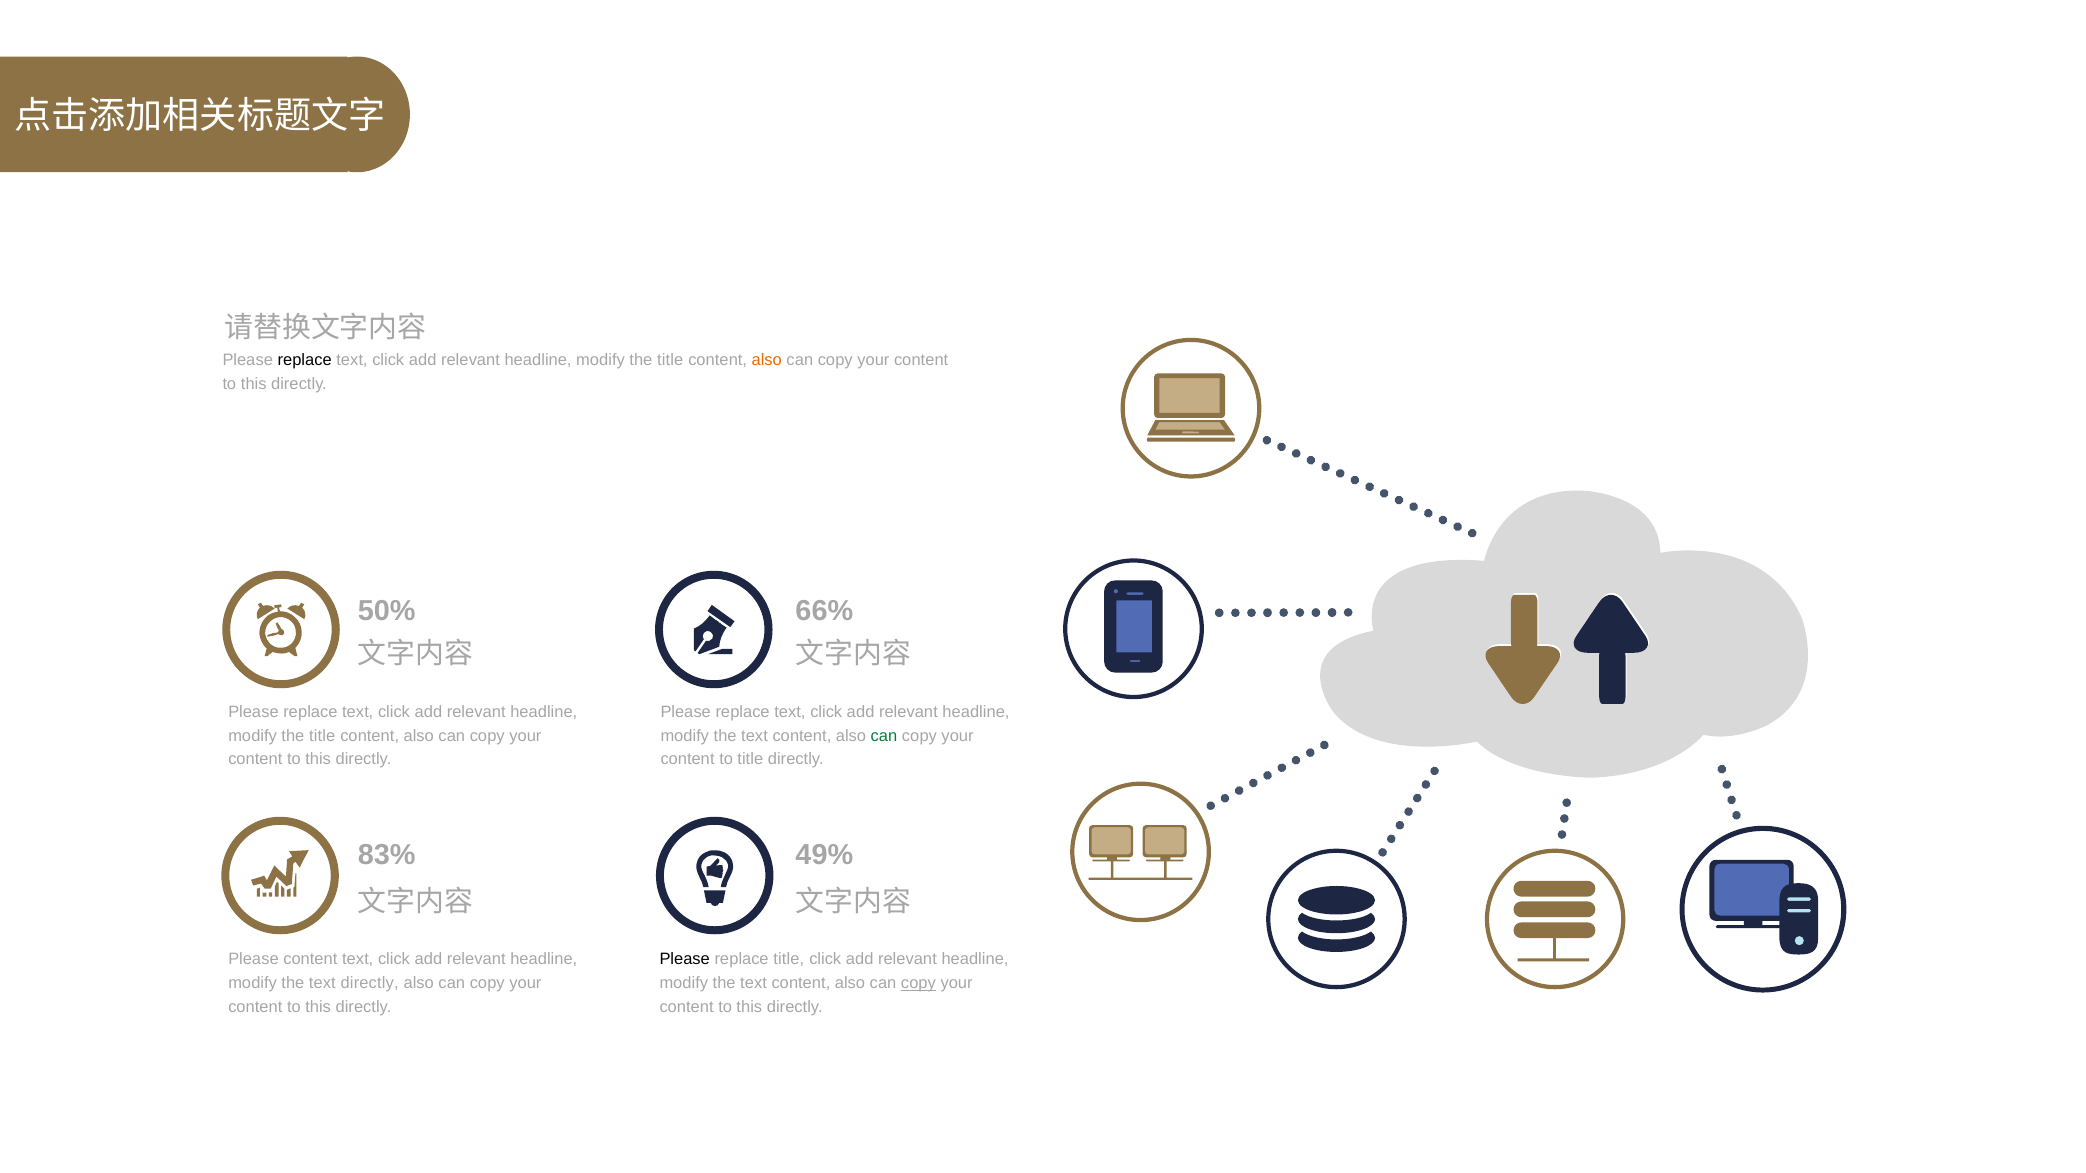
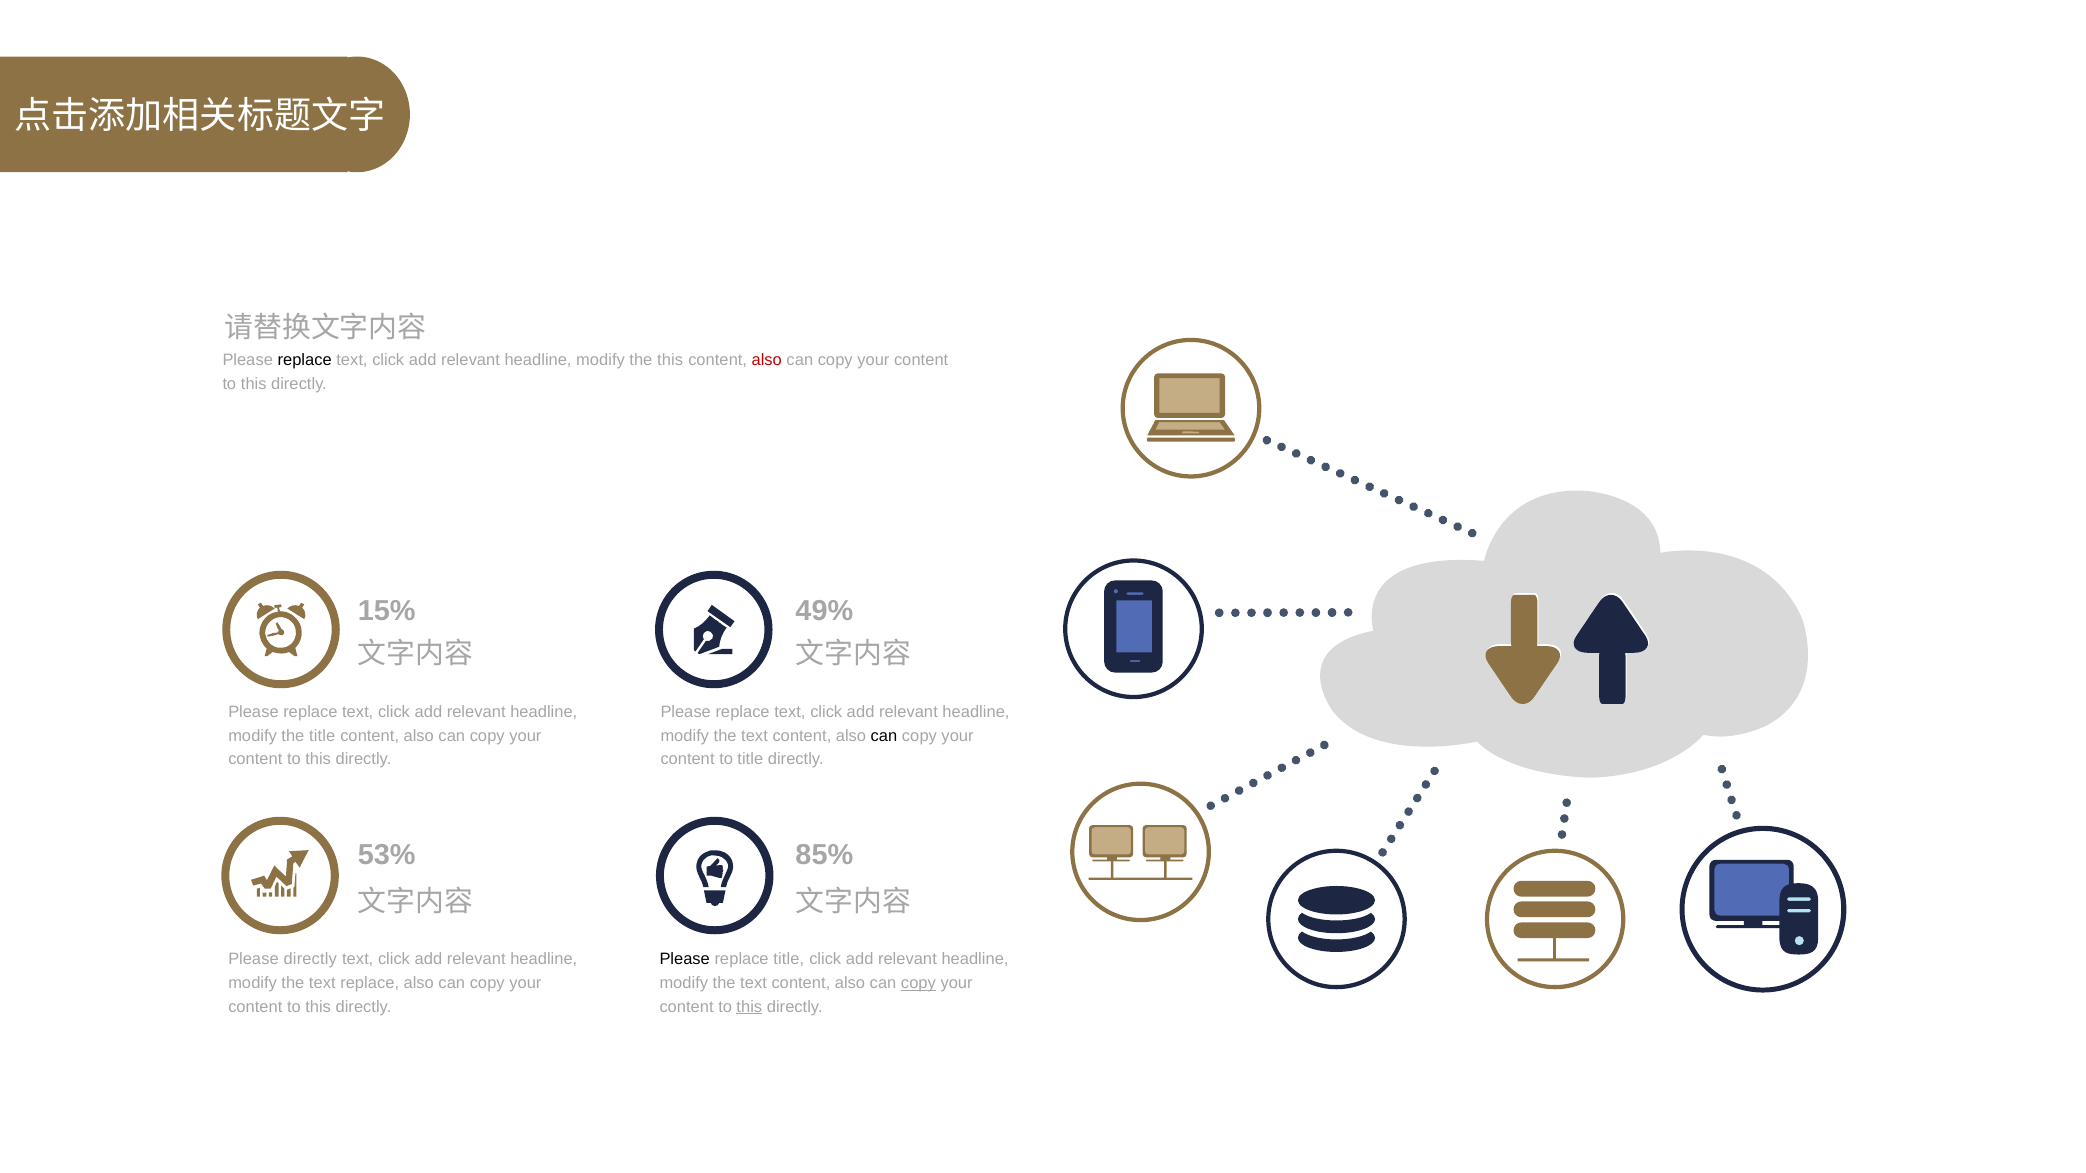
title at (670, 360): title -> this
also at (767, 360) colour: orange -> red
50%: 50% -> 15%
66%: 66% -> 49%
can at (884, 736) colour: green -> black
83%: 83% -> 53%
49%: 49% -> 85%
Please content: content -> directly
text directly: directly -> replace
this at (749, 1007) underline: none -> present
